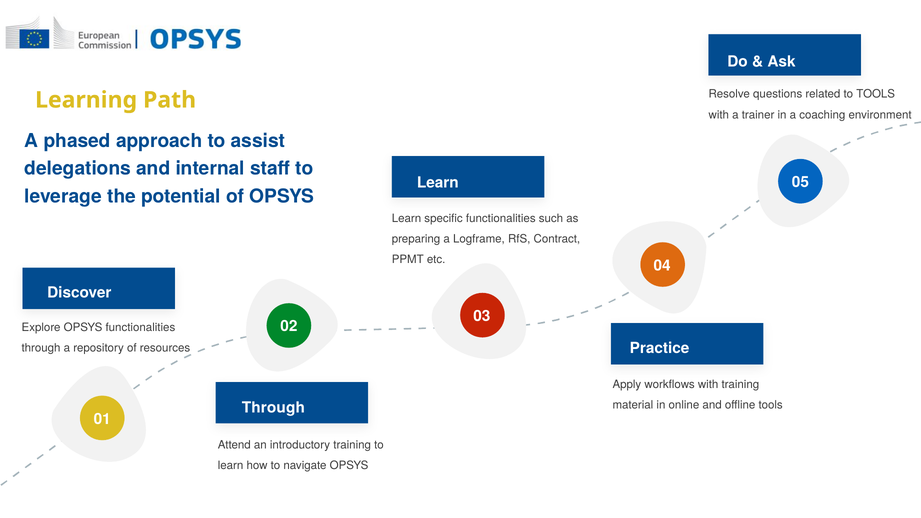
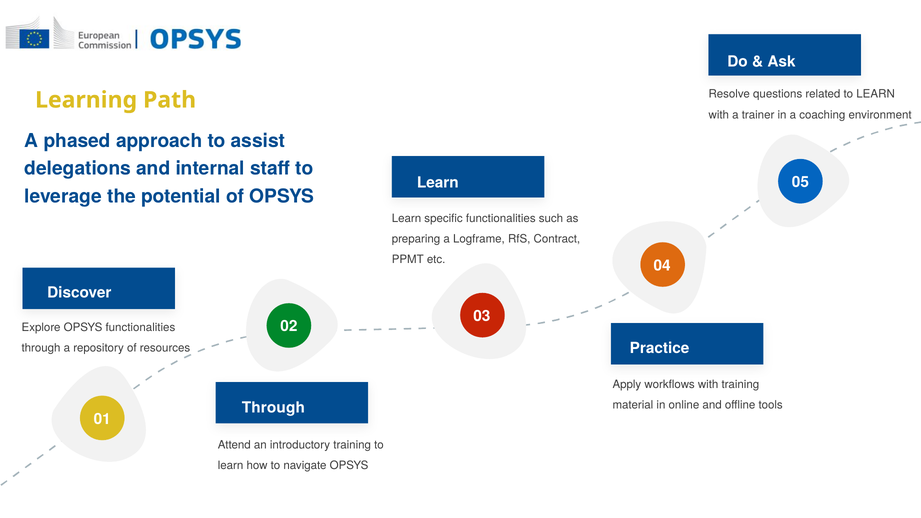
TOOLS at (876, 94): TOOLS -> LEARN
